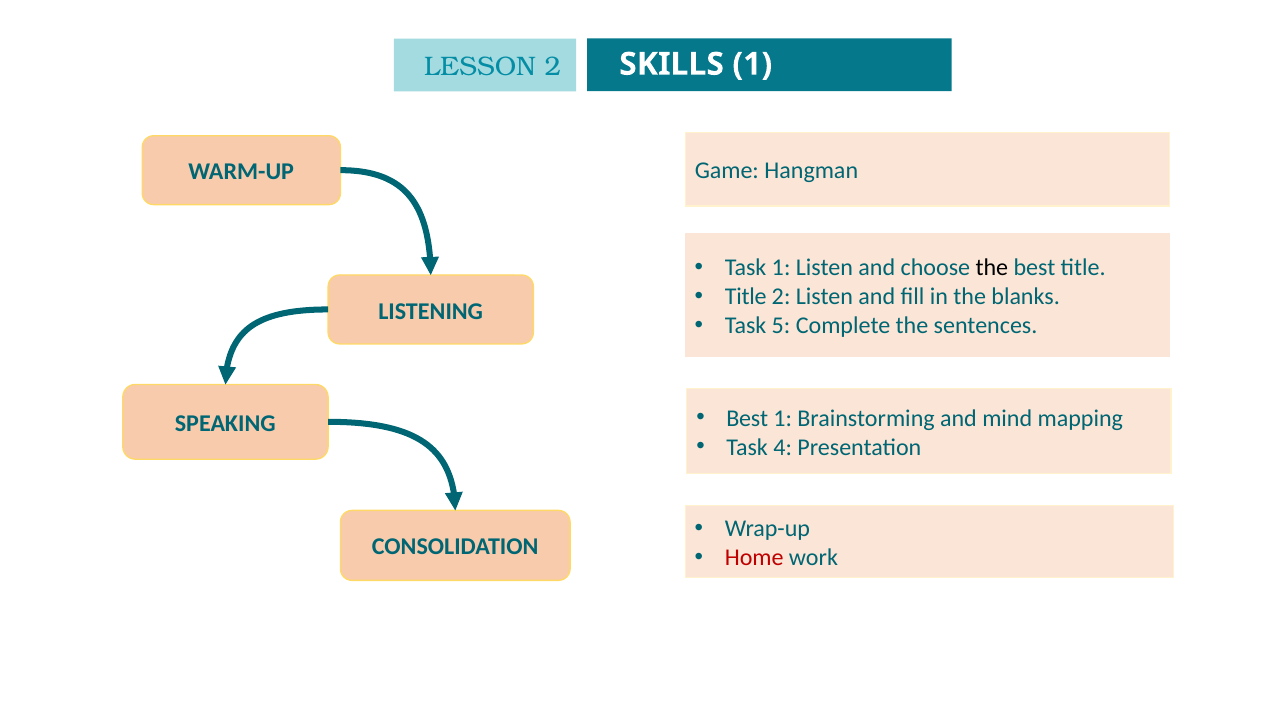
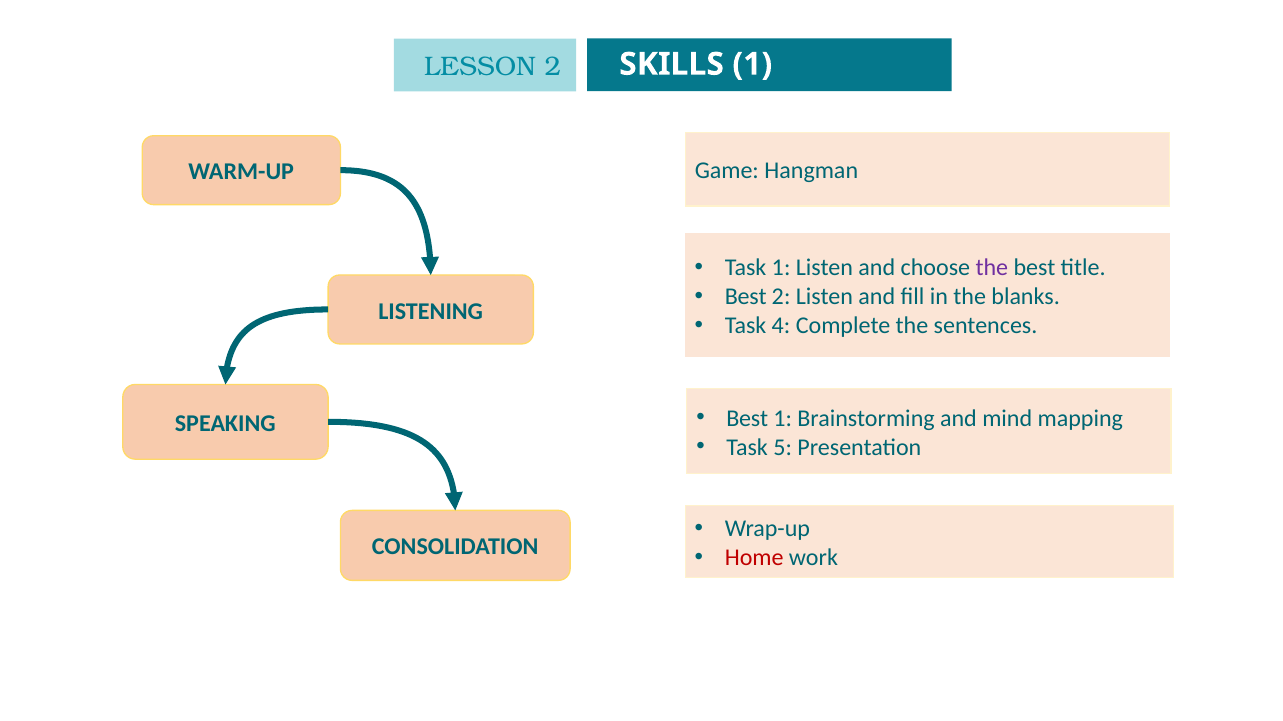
the at (992, 268) colour: black -> purple
Title at (746, 297): Title -> Best
5: 5 -> 4
4: 4 -> 5
